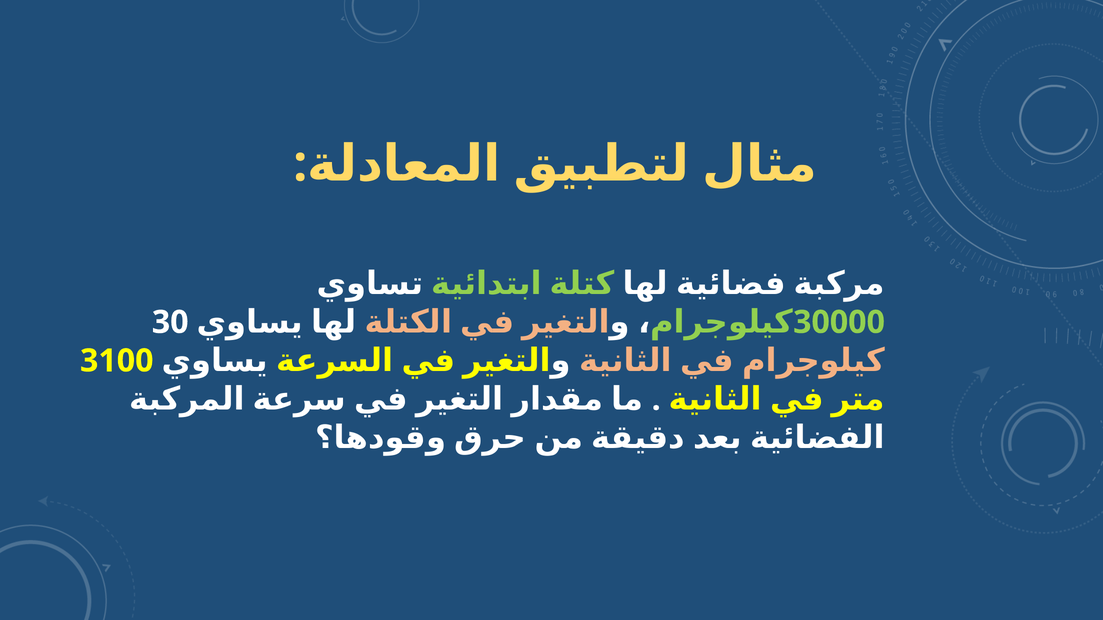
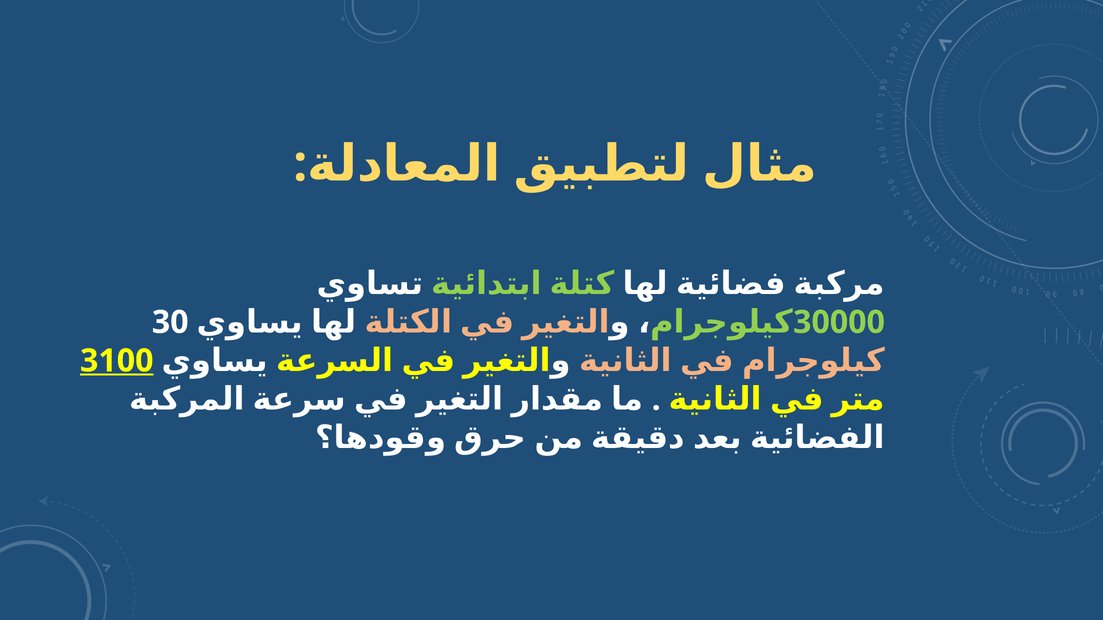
3100 underline: none -> present
